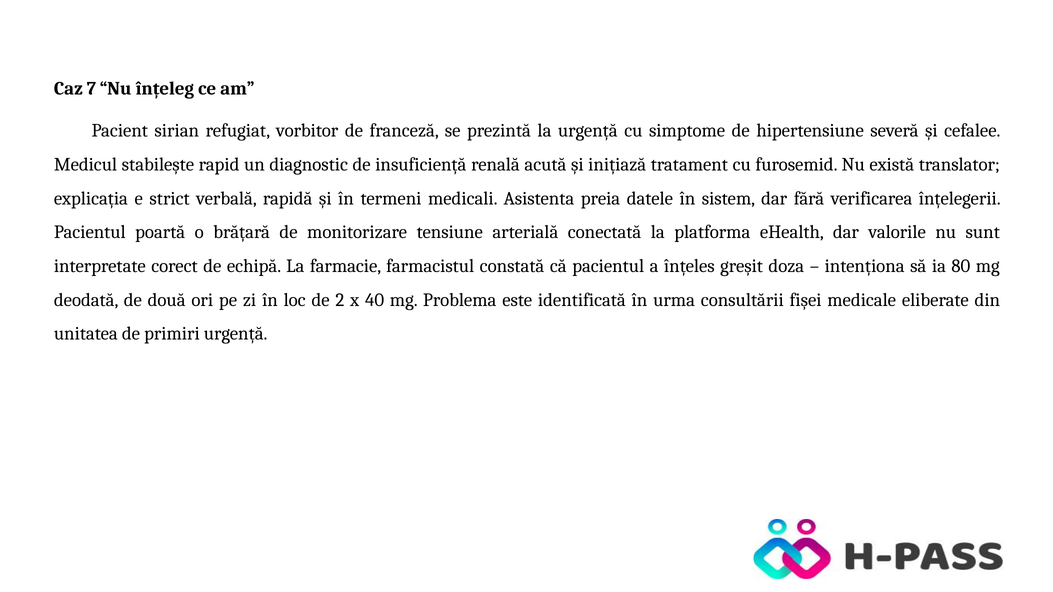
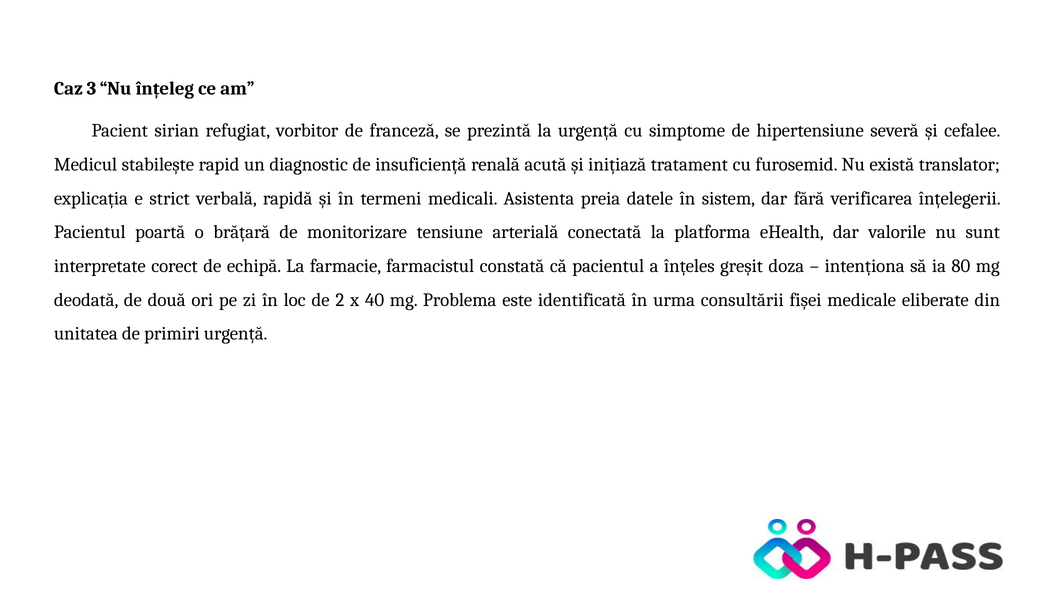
7: 7 -> 3
